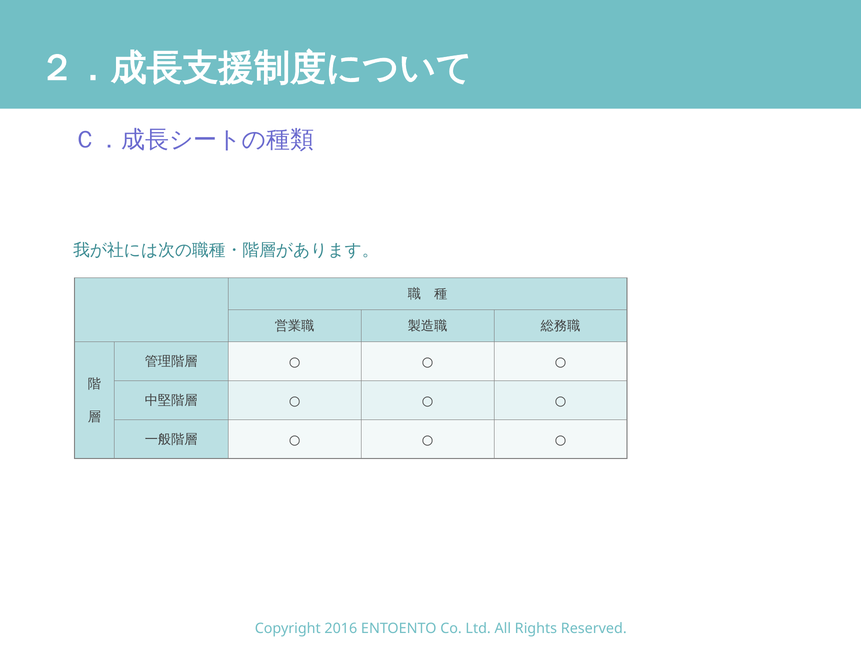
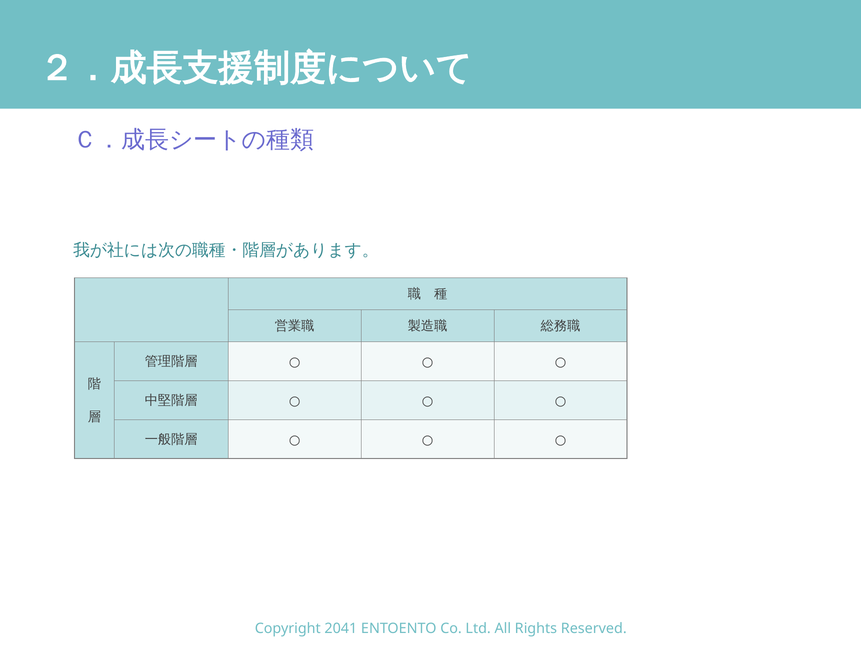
2016: 2016 -> 2041
